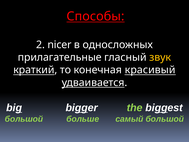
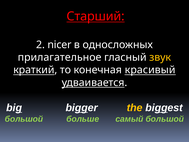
Способы: Способы -> Старший
прилагательные: прилагательные -> прилагательное
the colour: light green -> yellow
